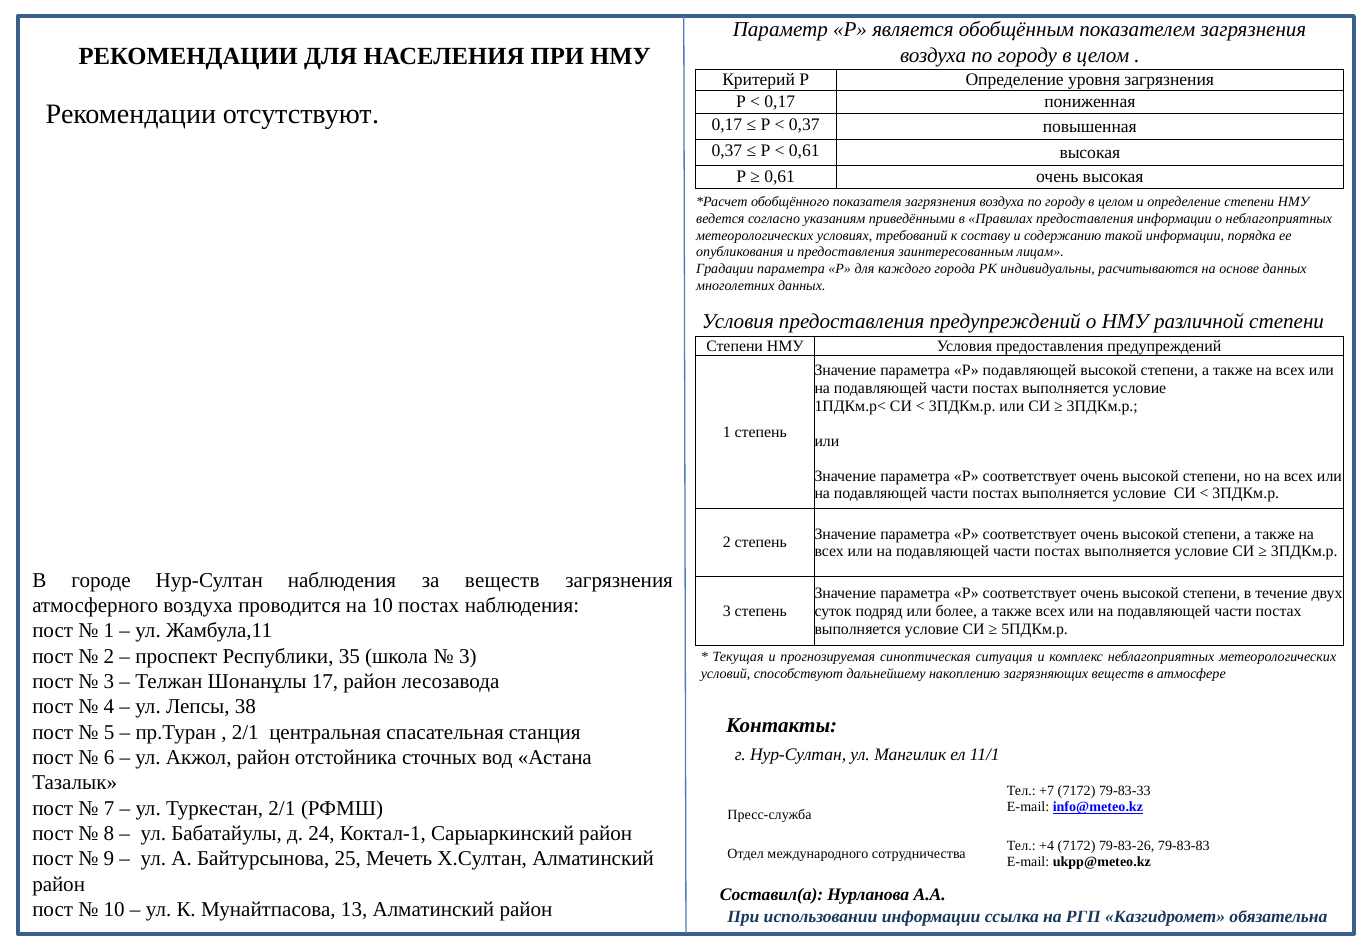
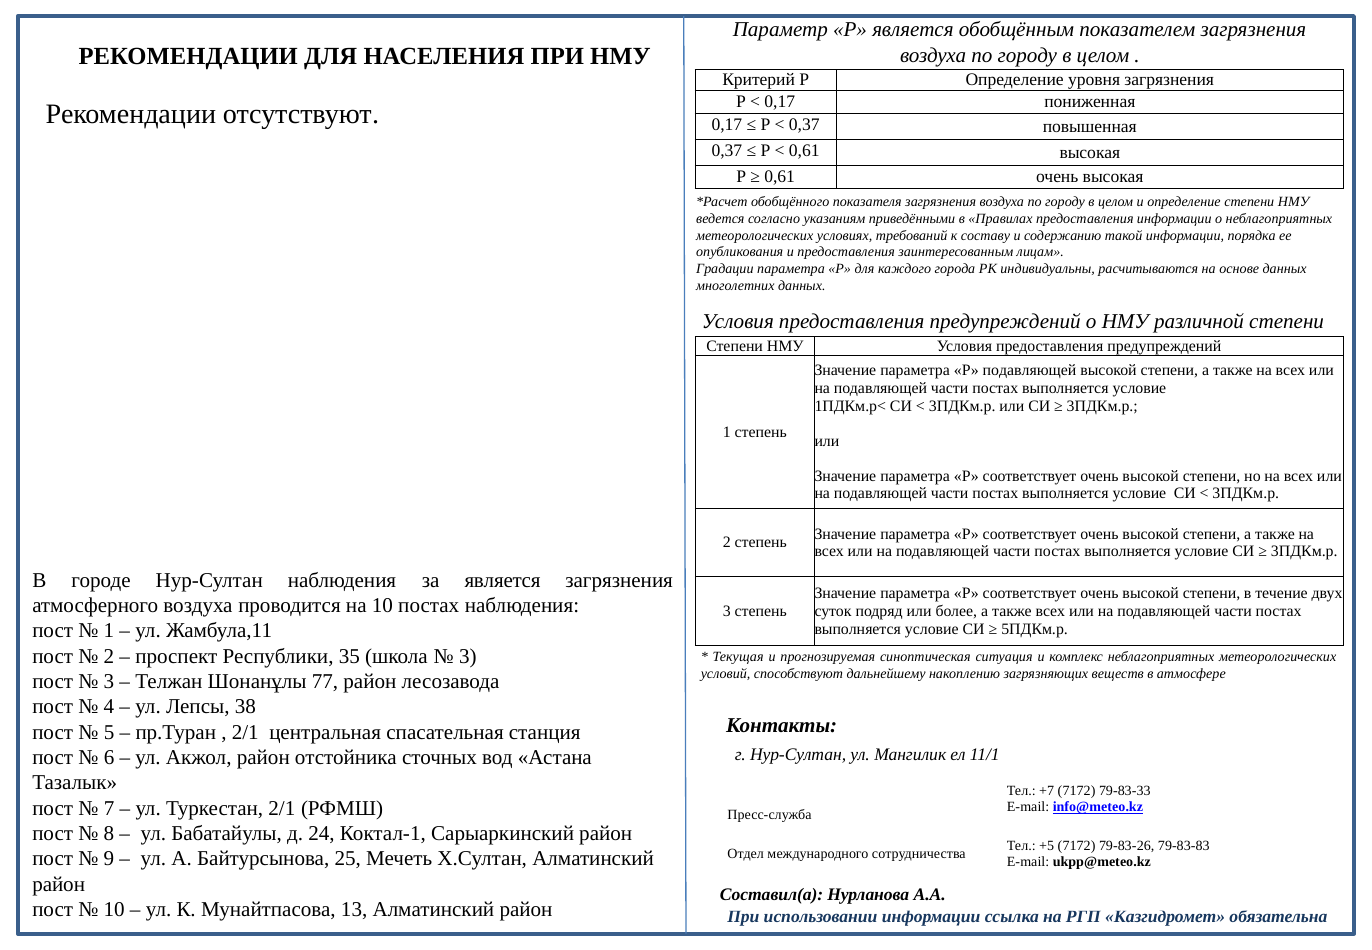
за веществ: веществ -> является
17: 17 -> 77
+4: +4 -> +5
